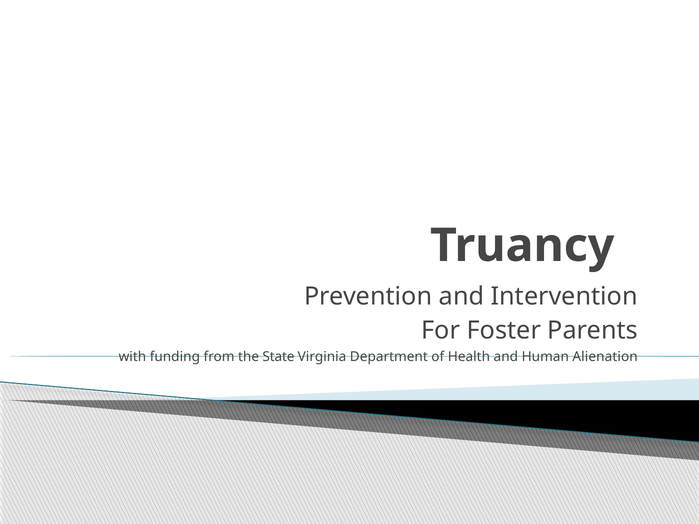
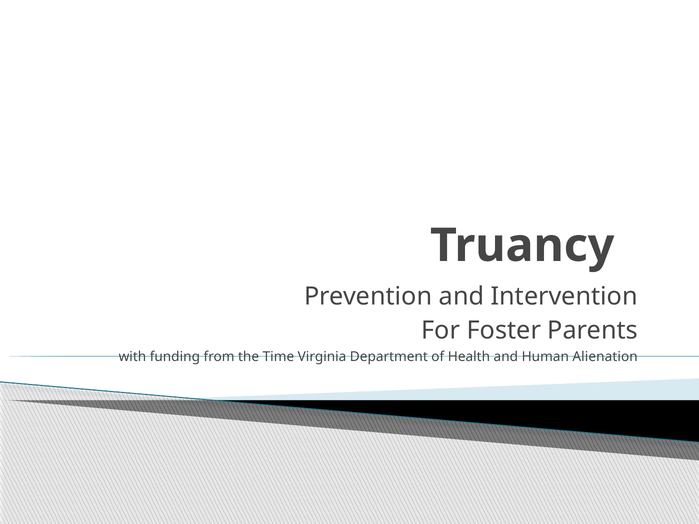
State: State -> Time
